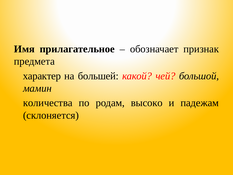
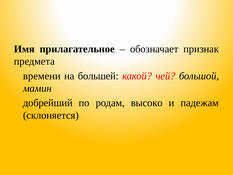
характер: характер -> времени
количества: количества -> добрейший
